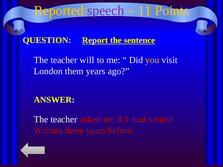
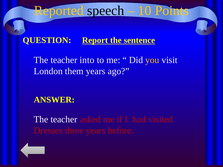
speech colour: purple -> black
11: 11 -> 10
will: will -> into
Written: Written -> Dresses
